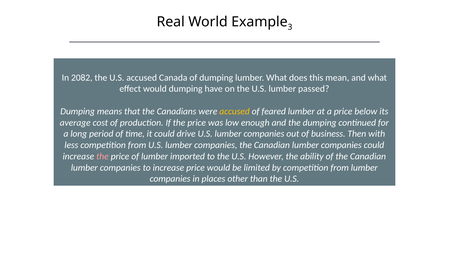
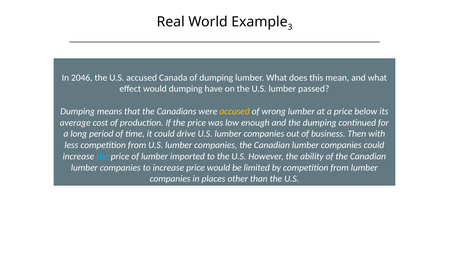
2082: 2082 -> 2046
feared: feared -> wrong
the at (102, 156) colour: pink -> light blue
